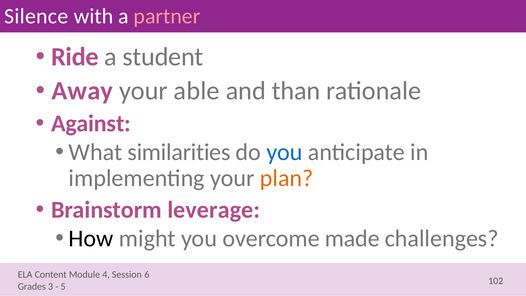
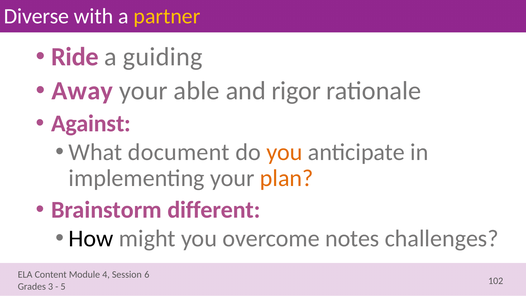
Silence: Silence -> Diverse
partner colour: pink -> yellow
student: student -> guiding
than: than -> rigor
similarities: similarities -> document
you at (284, 152) colour: blue -> orange
leverage: leverage -> different
made: made -> notes
